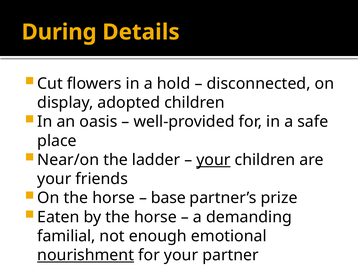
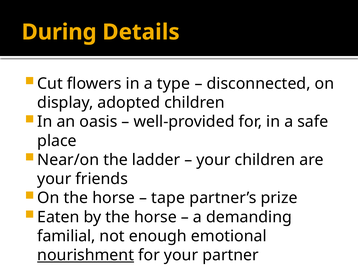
hold: hold -> type
your at (213, 160) underline: present -> none
base: base -> tape
